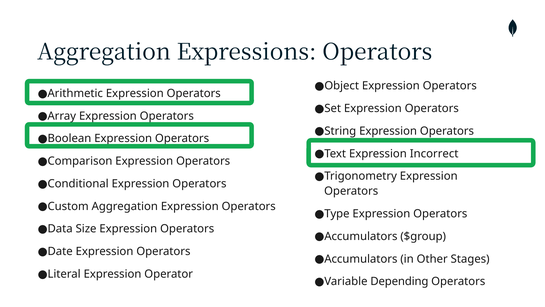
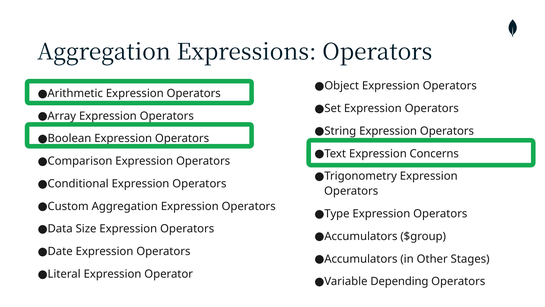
Incorrect: Incorrect -> Concerns
